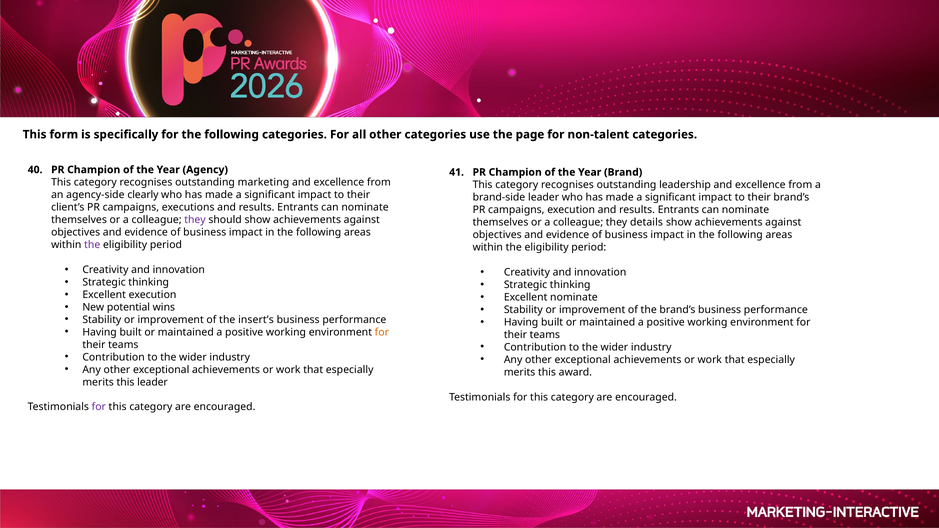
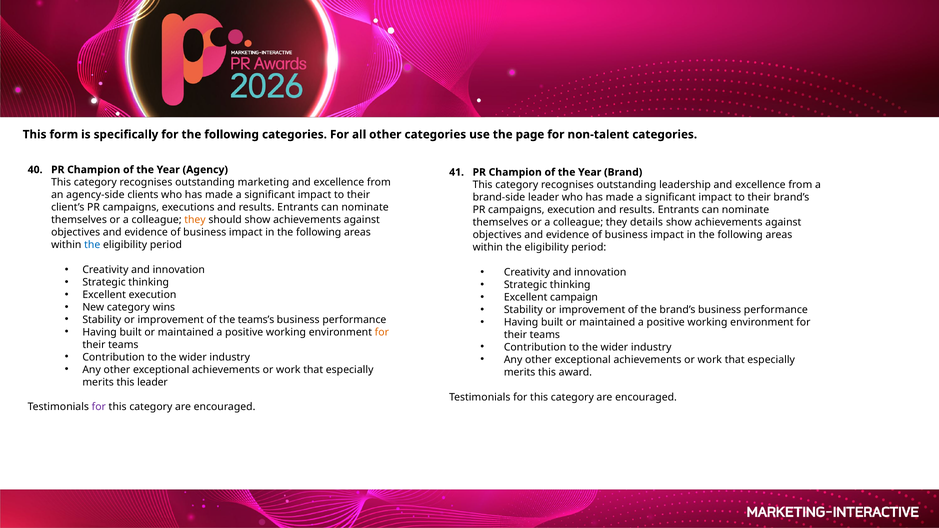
clearly: clearly -> clients
they at (195, 220) colour: purple -> orange
the at (92, 245) colour: purple -> blue
Excellent nominate: nominate -> campaign
New potential: potential -> category
insert’s: insert’s -> teams’s
